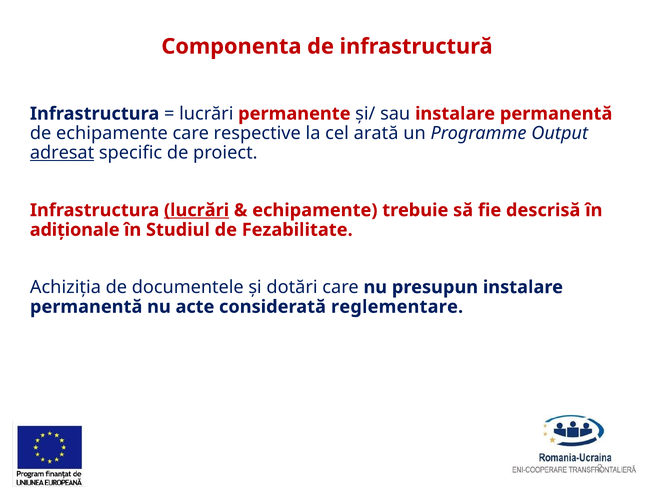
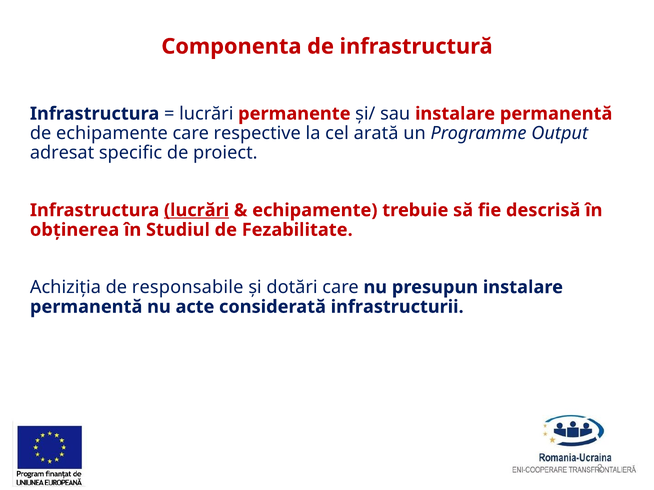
adresat underline: present -> none
adiționale: adiționale -> obținerea
documentele: documentele -> responsabile
reglementare: reglementare -> infrastructurii
